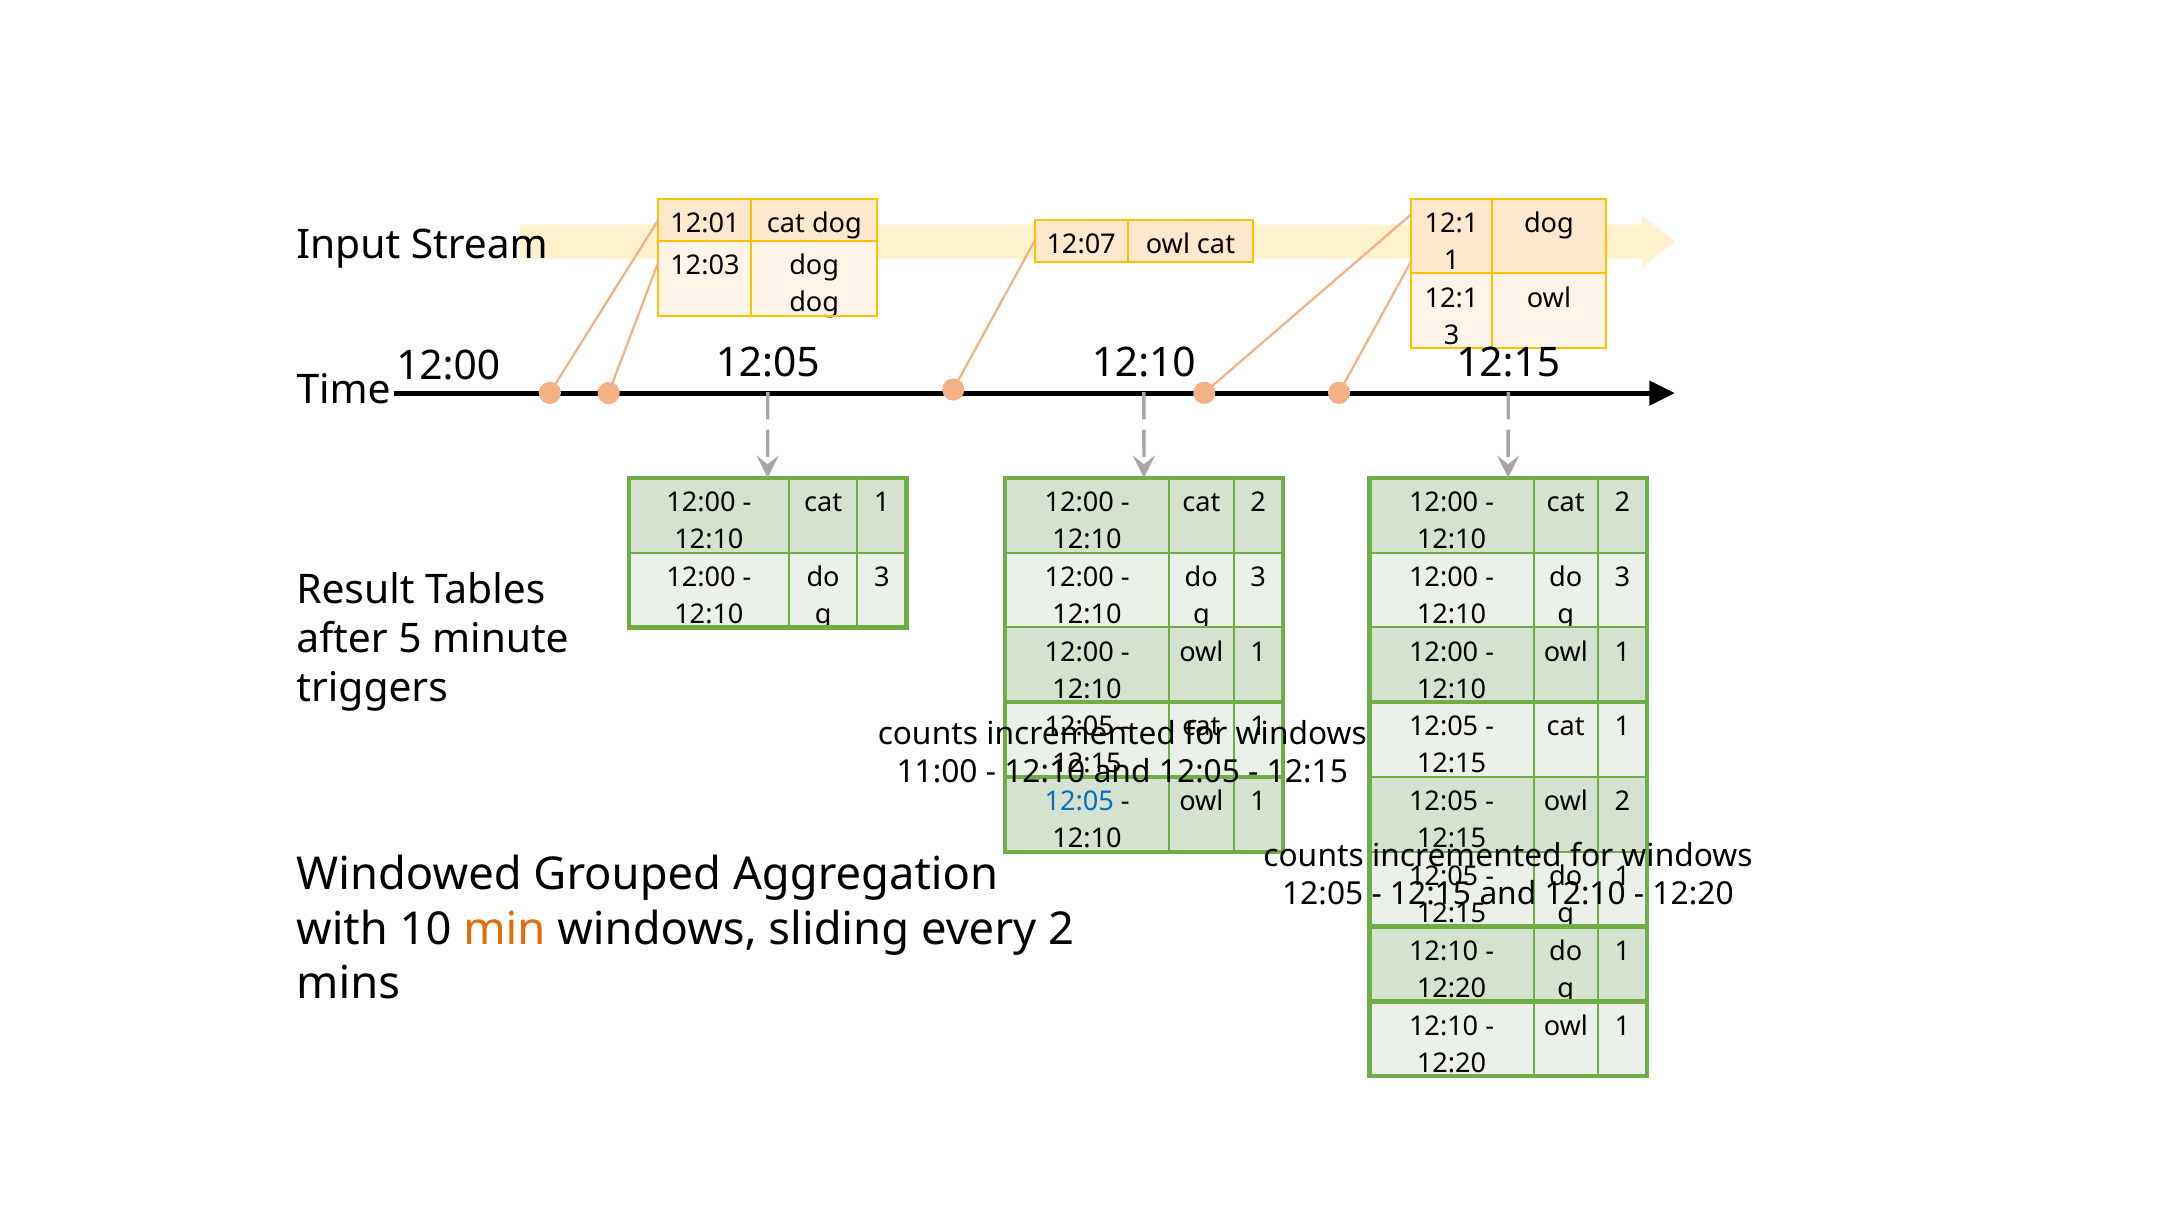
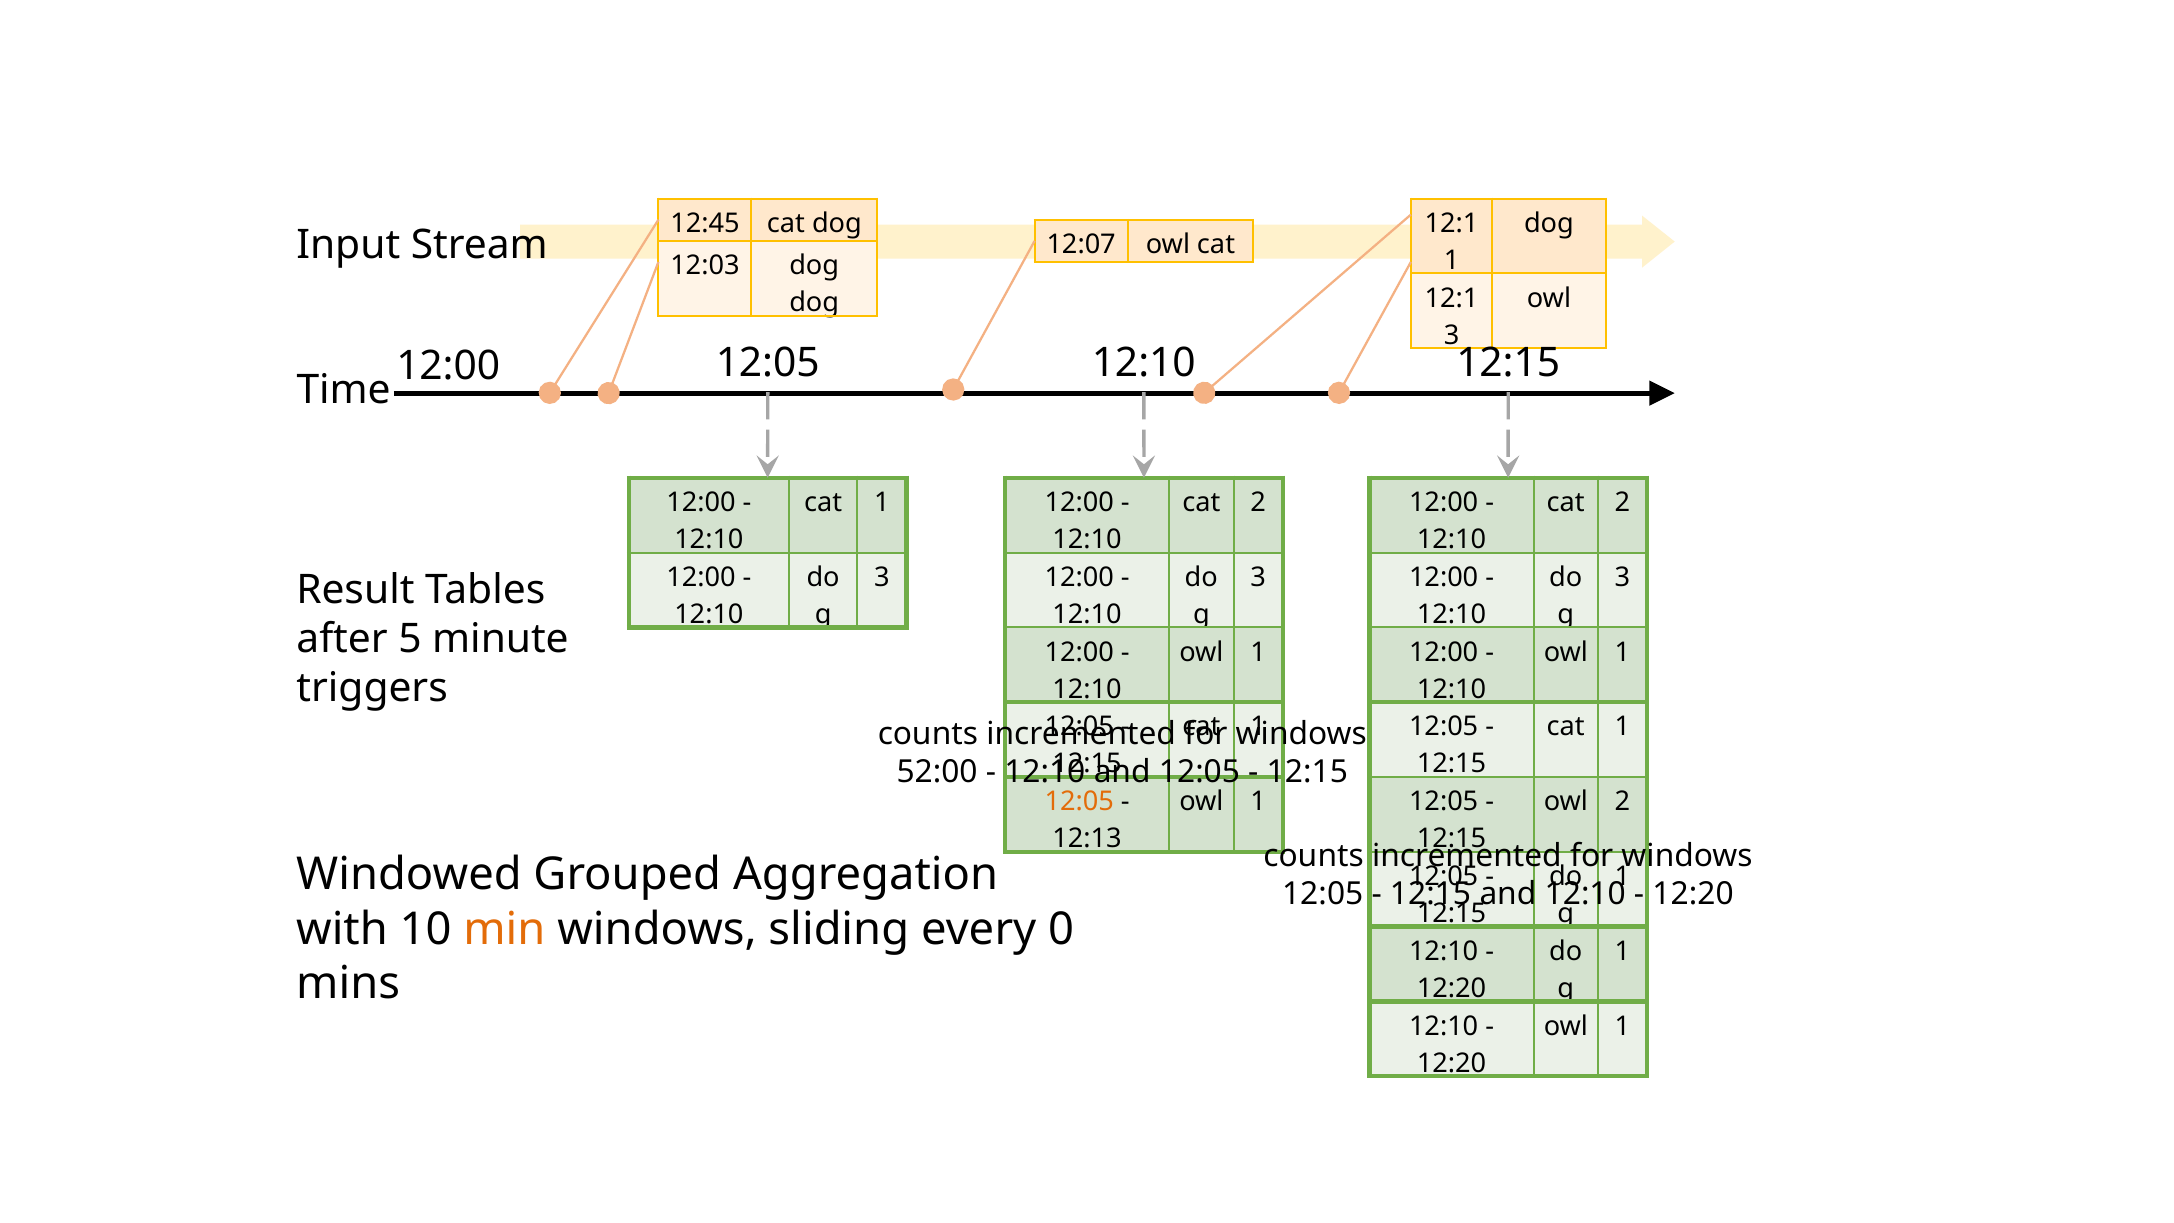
12:01: 12:01 -> 12:45
11:00: 11:00 -> 52:00
12:05 at (1079, 802) colour: blue -> orange
12:10 at (1087, 839): 12:10 -> 12:13
every 2: 2 -> 0
